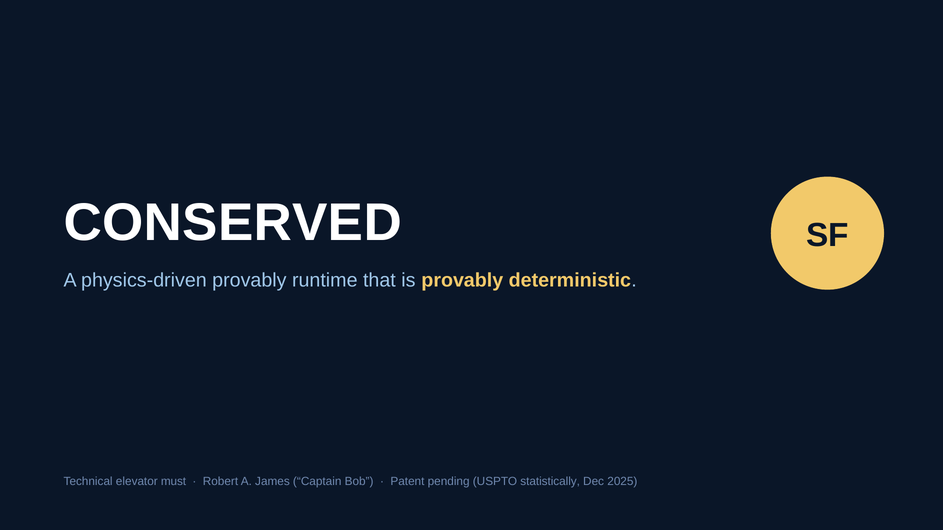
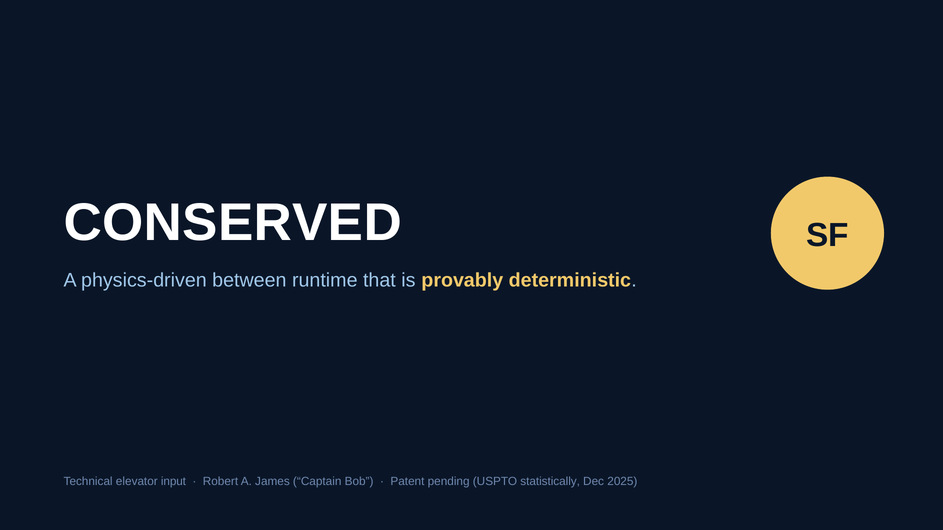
physics-driven provably: provably -> between
must: must -> input
